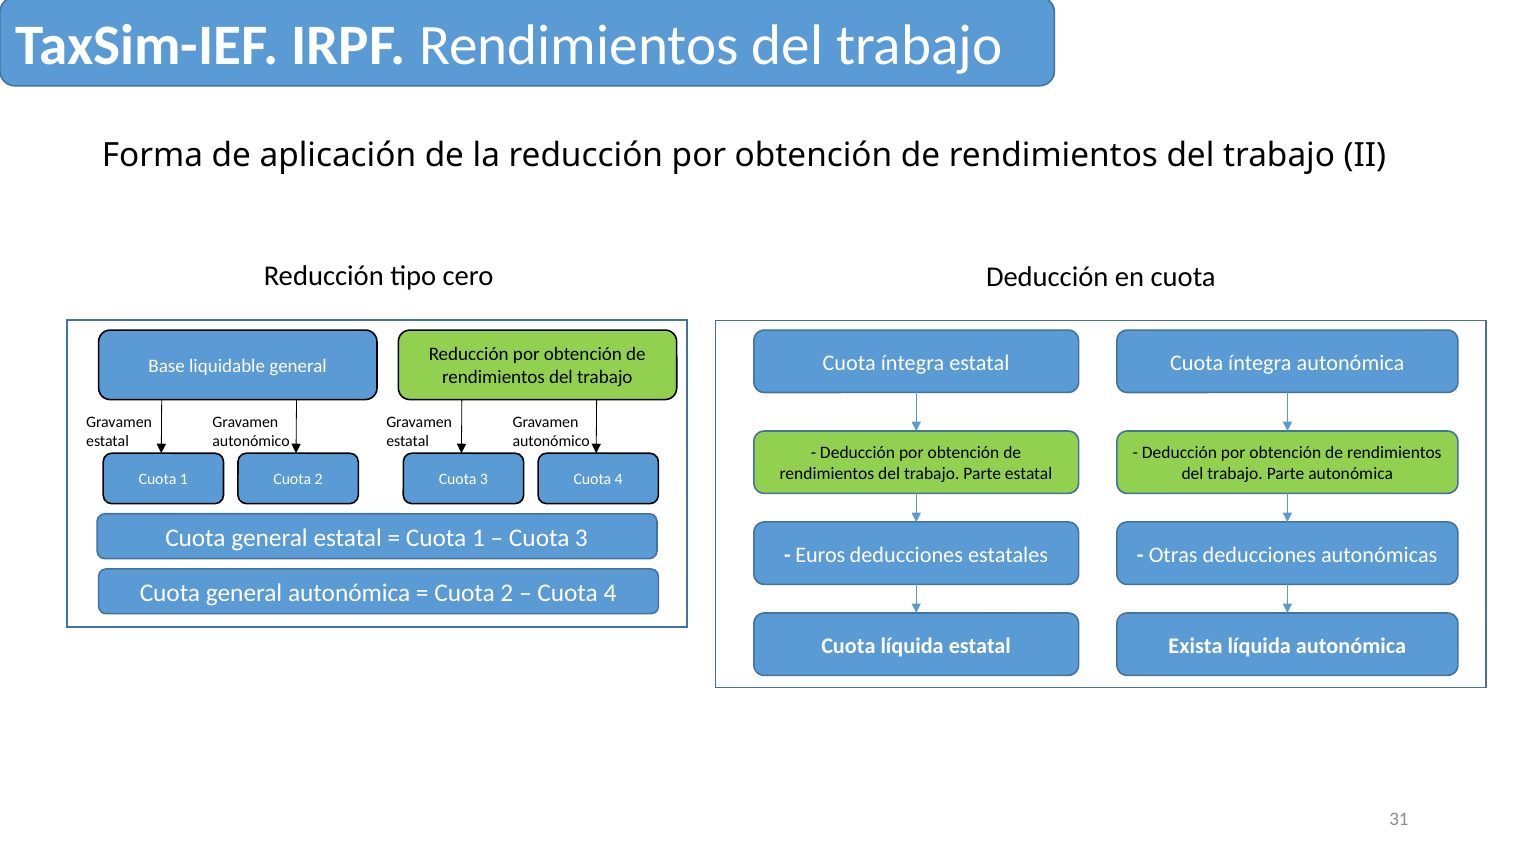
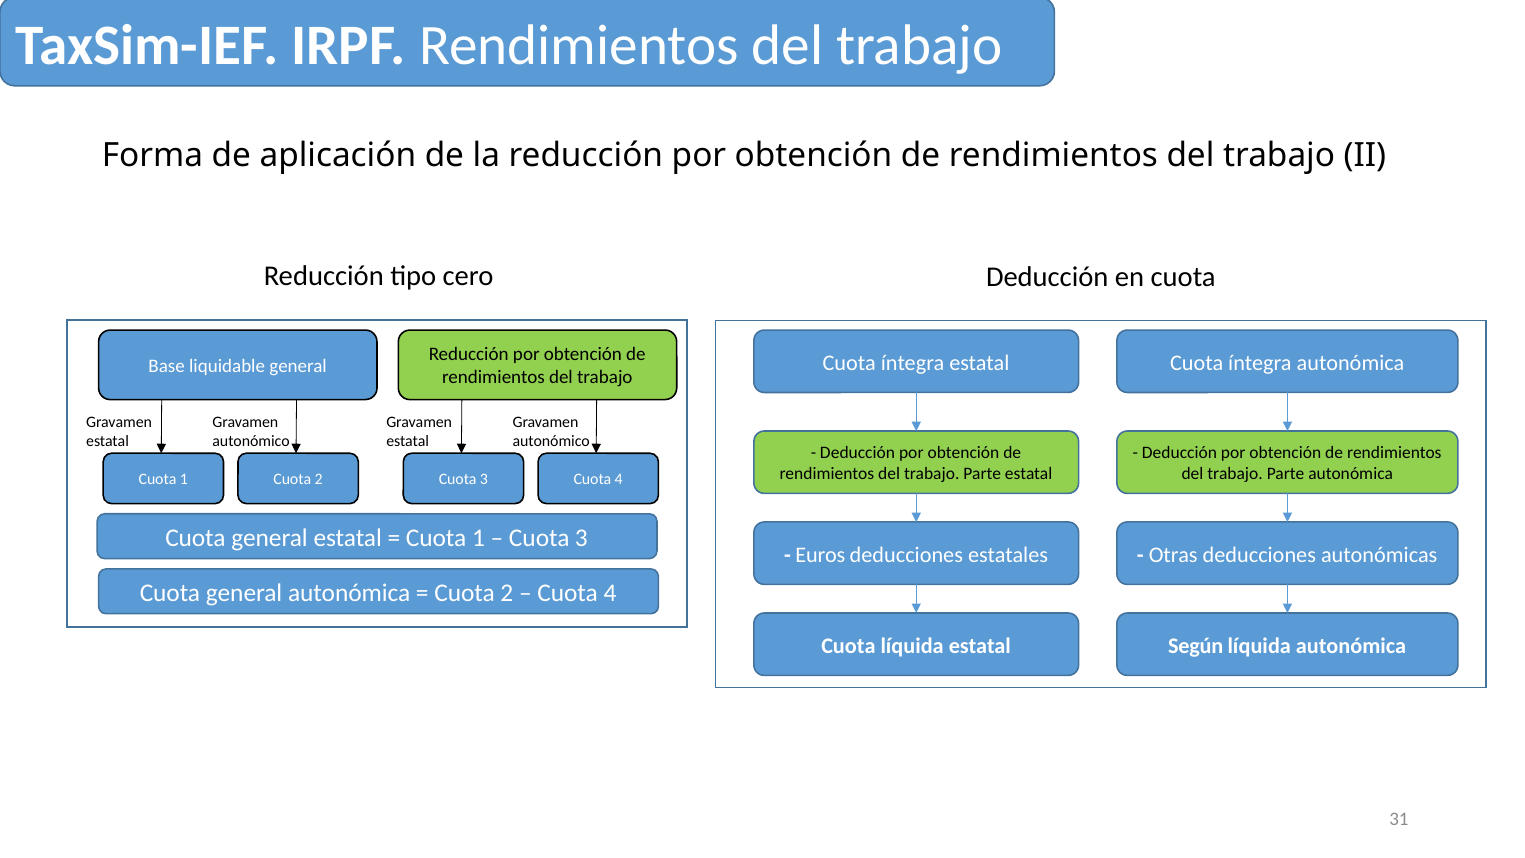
Exista: Exista -> Según
